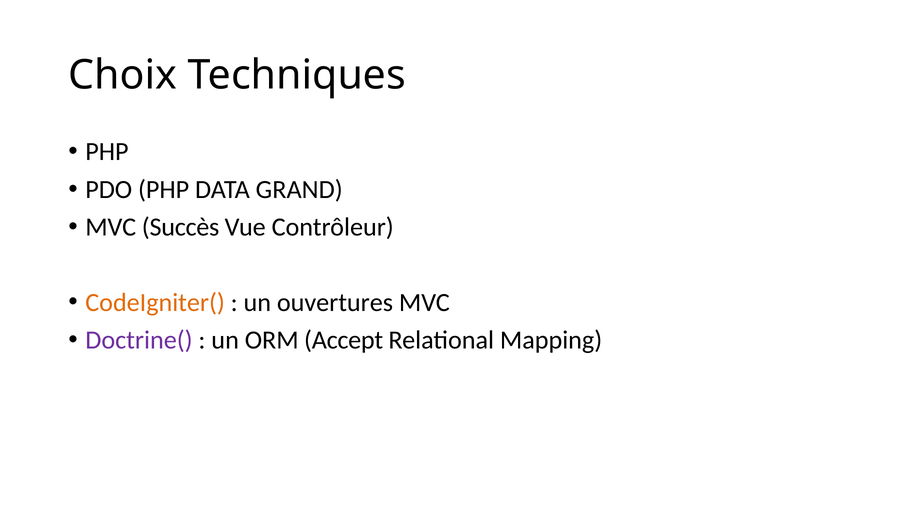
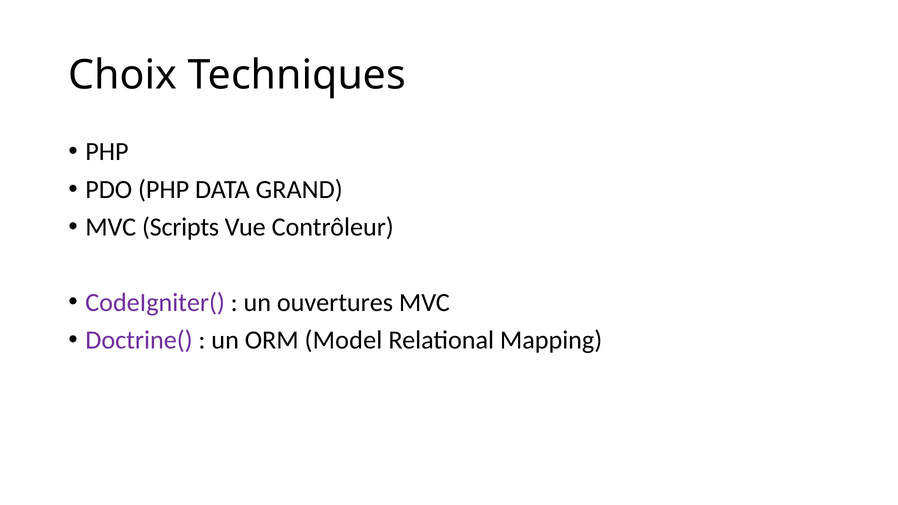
Succès: Succès -> Scripts
CodeIgniter( colour: orange -> purple
Accept: Accept -> Model
